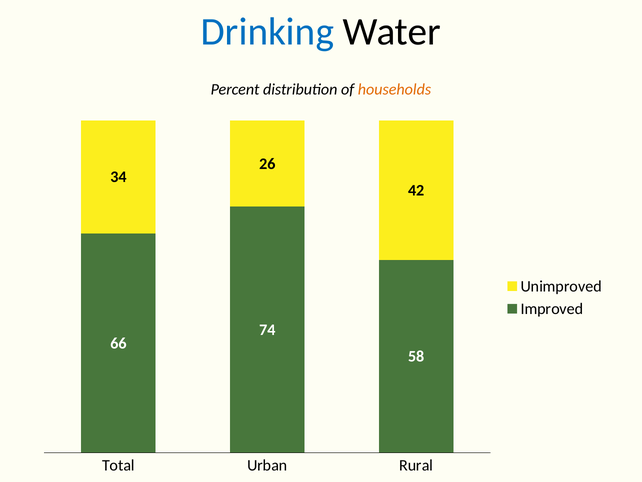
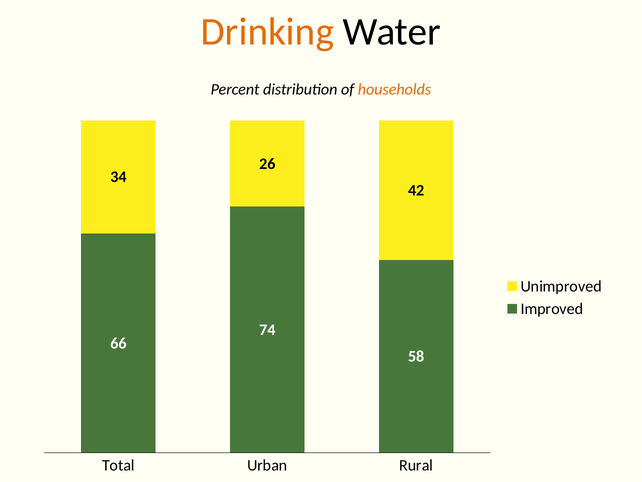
Drinking colour: blue -> orange
